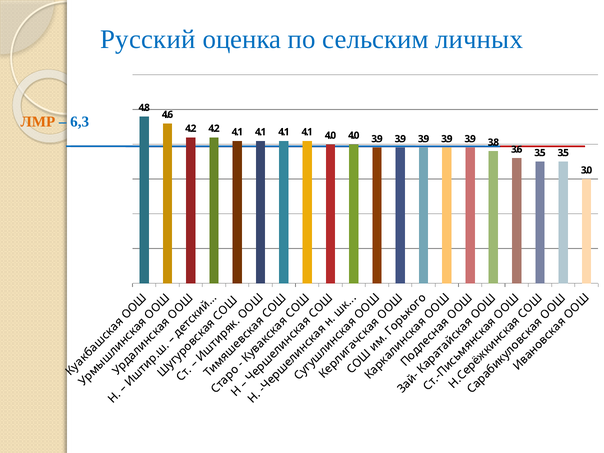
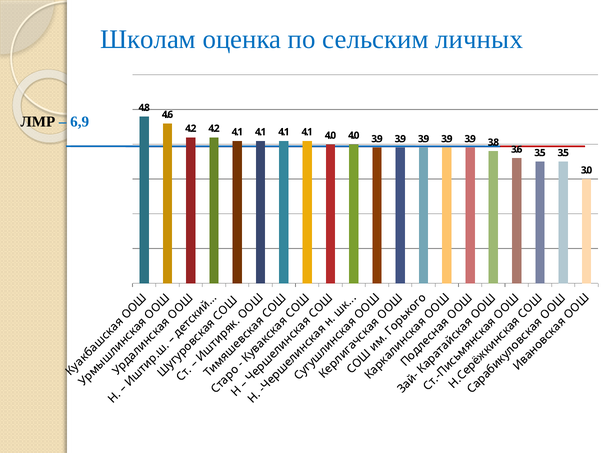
Русский: Русский -> Школам
ЛМР colour: orange -> black
6,3: 6,3 -> 6,9
